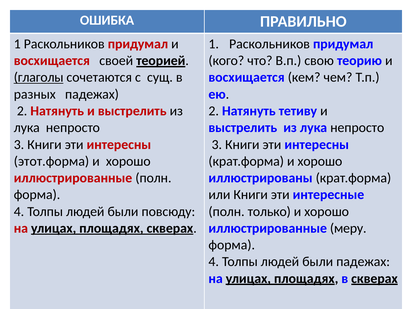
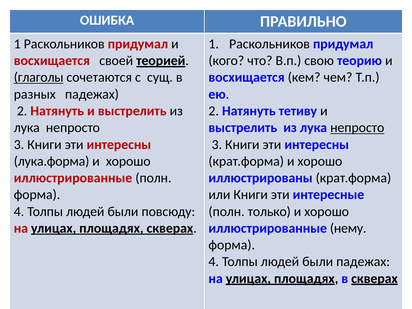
непросто at (357, 128) underline: none -> present
этот.форма: этот.форма -> лука.форма
меру: меру -> нему
